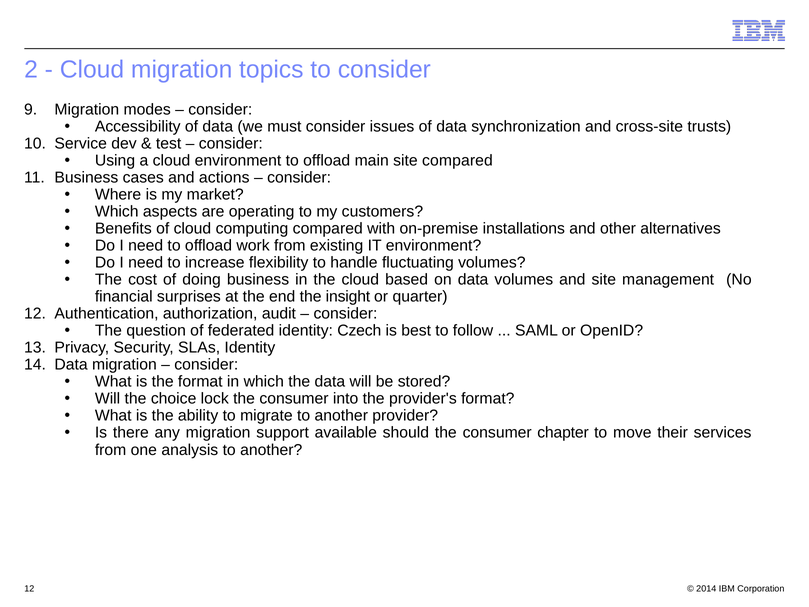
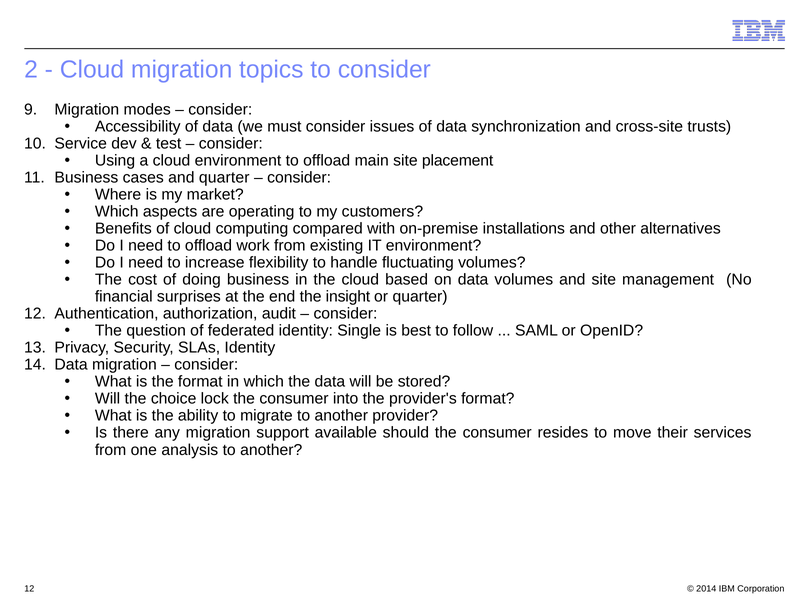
site compared: compared -> placement
and actions: actions -> quarter
Czech: Czech -> Single
chapter: chapter -> resides
